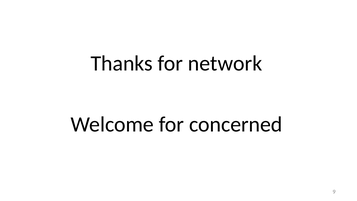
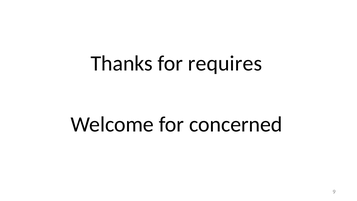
network: network -> requires
